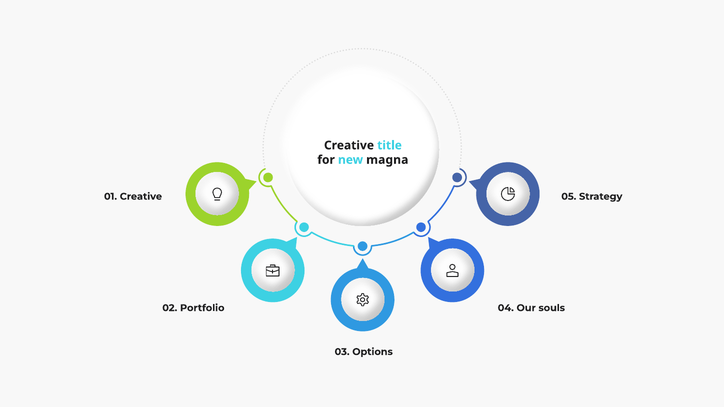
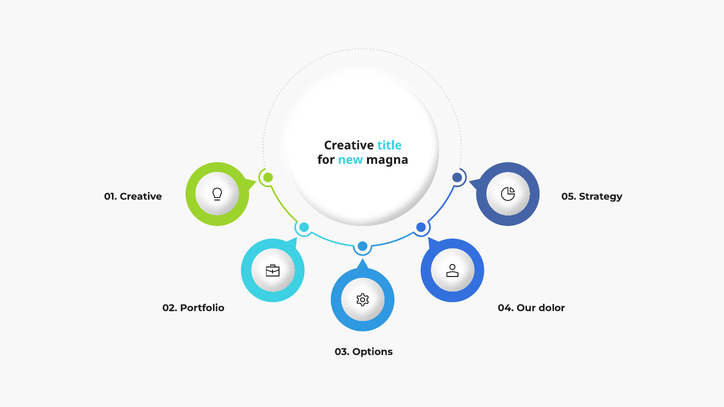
souls: souls -> dolor
